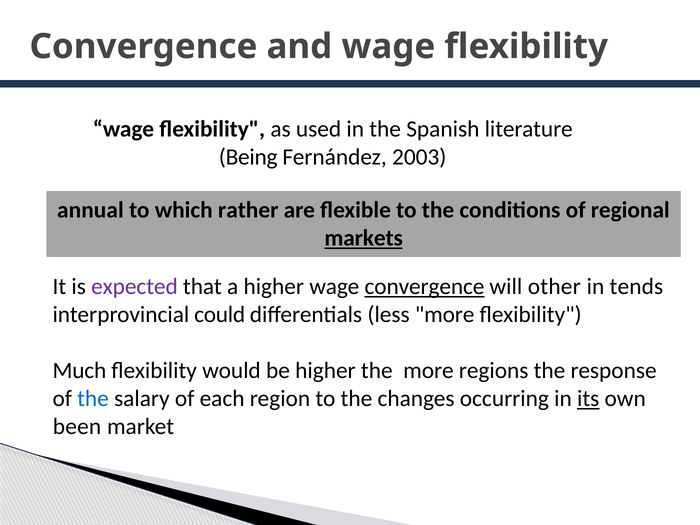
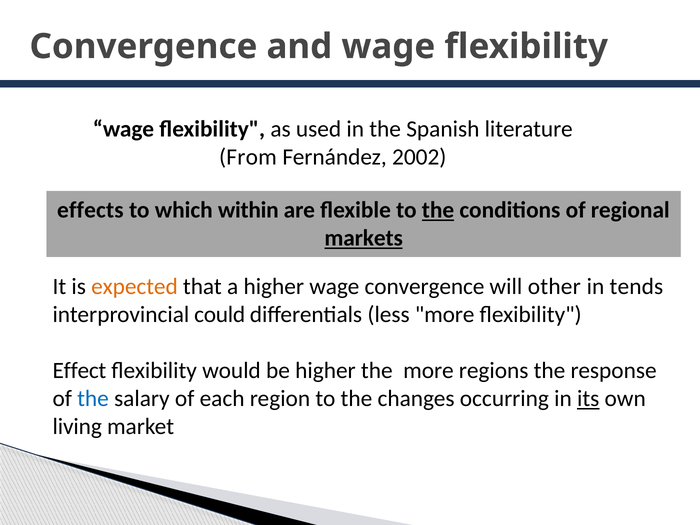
Being: Being -> From
2003: 2003 -> 2002
annual: annual -> effects
rather: rather -> within
the at (438, 210) underline: none -> present
expected colour: purple -> orange
convergence at (425, 287) underline: present -> none
Much: Much -> Effect
been: been -> living
